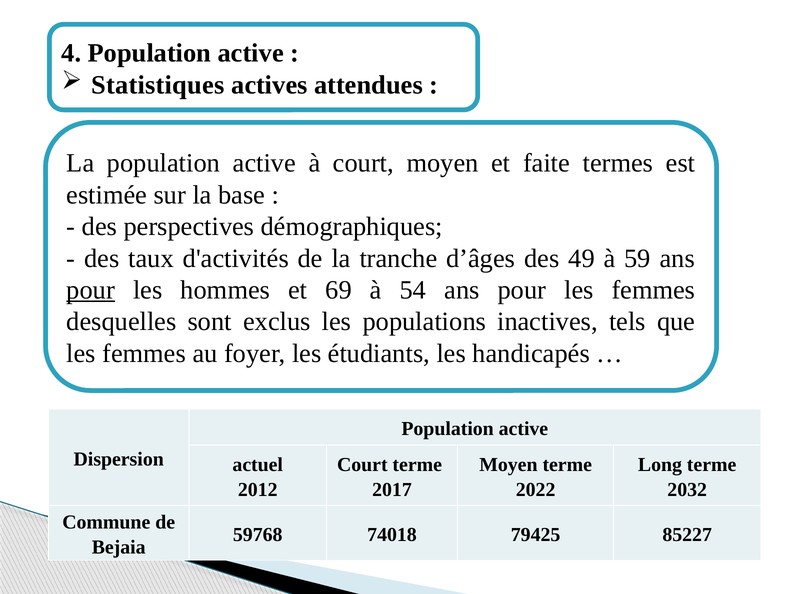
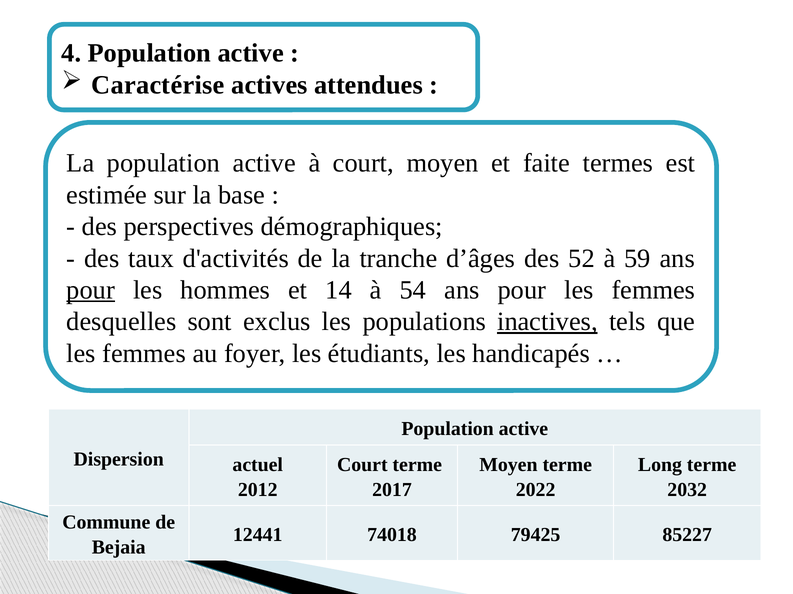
Statistiques: Statistiques -> Caractérise
49: 49 -> 52
69: 69 -> 14
inactives underline: none -> present
59768: 59768 -> 12441
